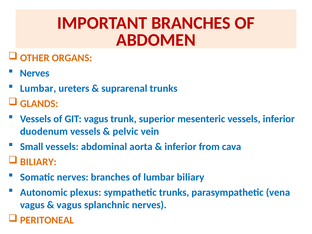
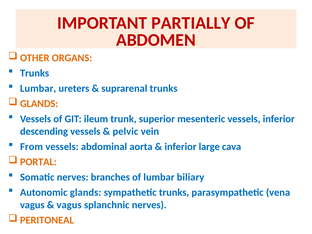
IMPORTANT BRANCHES: BRANCHES -> PARTIALLY
Nerves at (35, 73): Nerves -> Trunks
GIT vagus: vagus -> ileum
duodenum: duodenum -> descending
Small: Small -> From
from: from -> large
BILIARY at (38, 162): BILIARY -> PORTAL
Autonomic plexus: plexus -> glands
